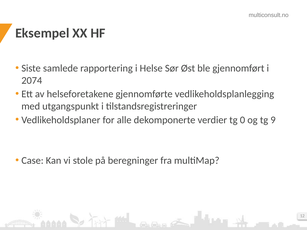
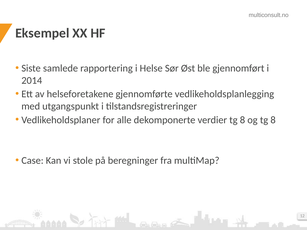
2074: 2074 -> 2014
verdier tg 0: 0 -> 8
og tg 9: 9 -> 8
